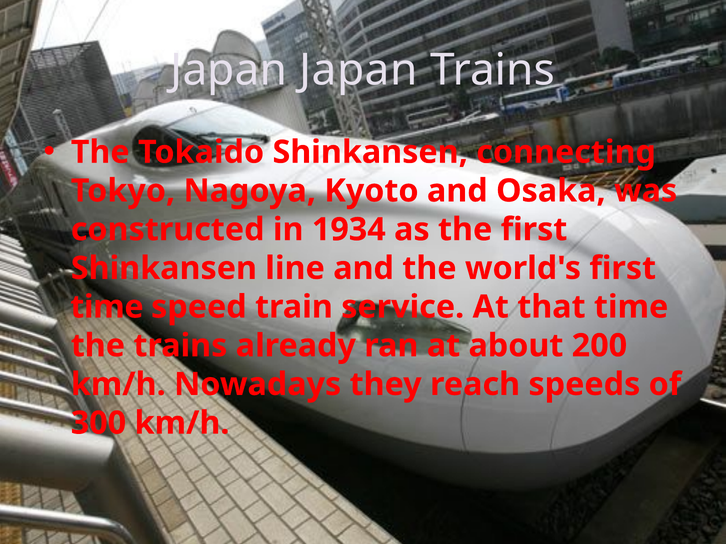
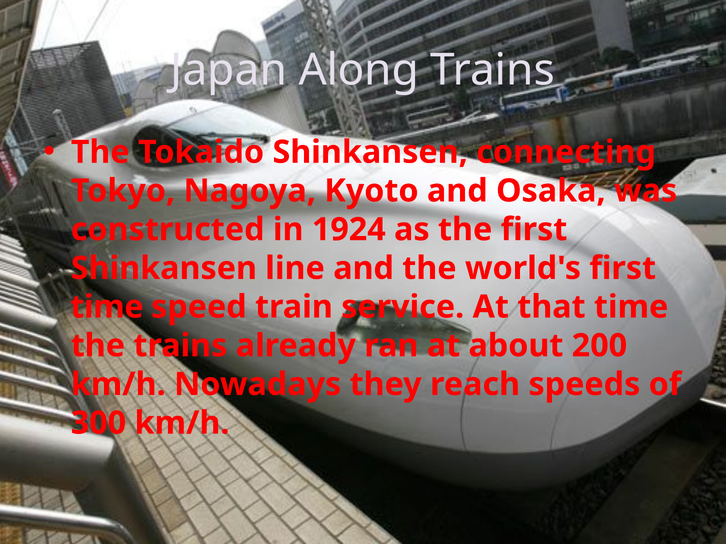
Japan Japan: Japan -> Along
1934: 1934 -> 1924
